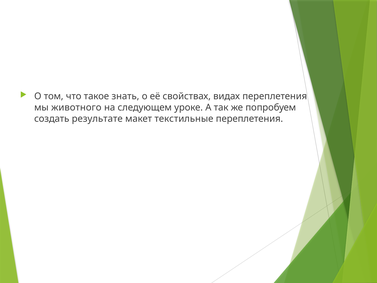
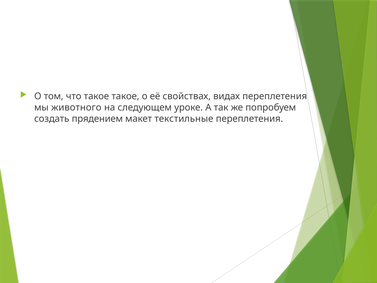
такое знать: знать -> такое
результате: результате -> прядением
